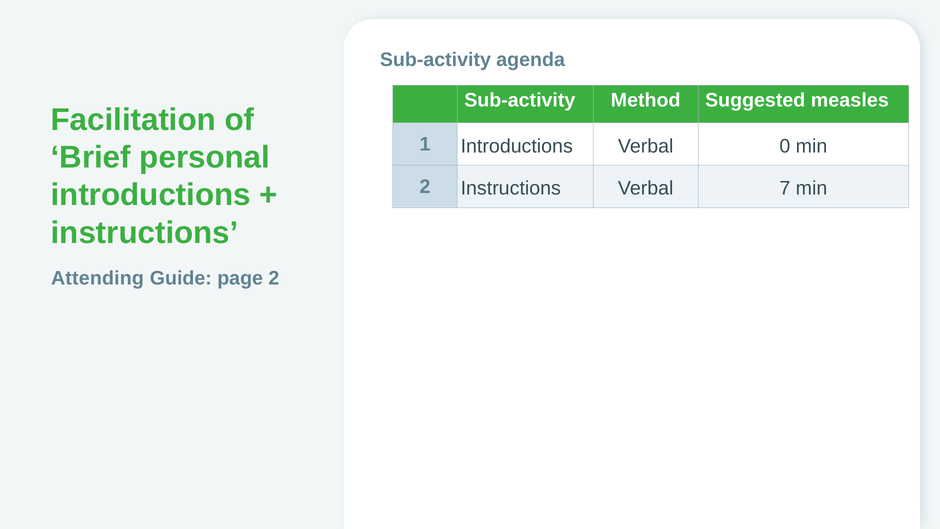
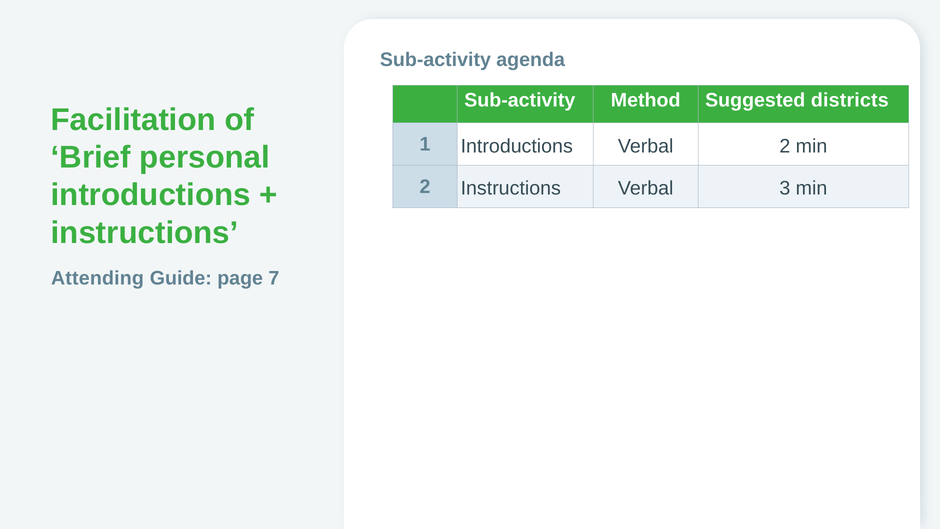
measles: measles -> districts
Verbal 0: 0 -> 2
7: 7 -> 3
page 2: 2 -> 7
